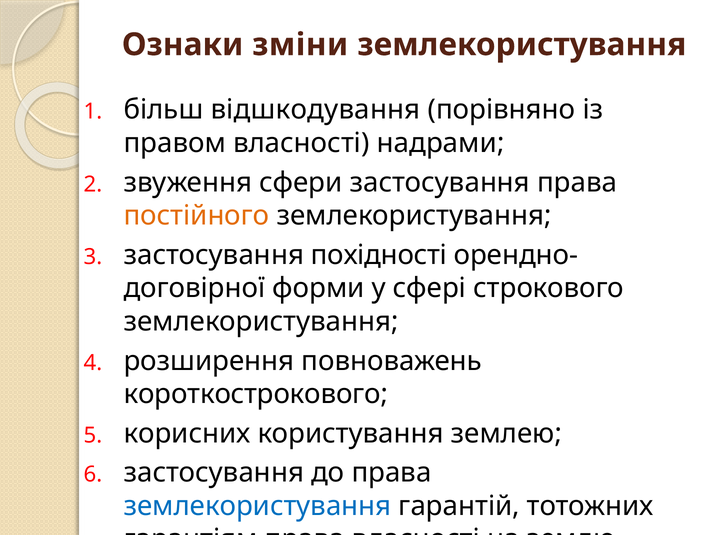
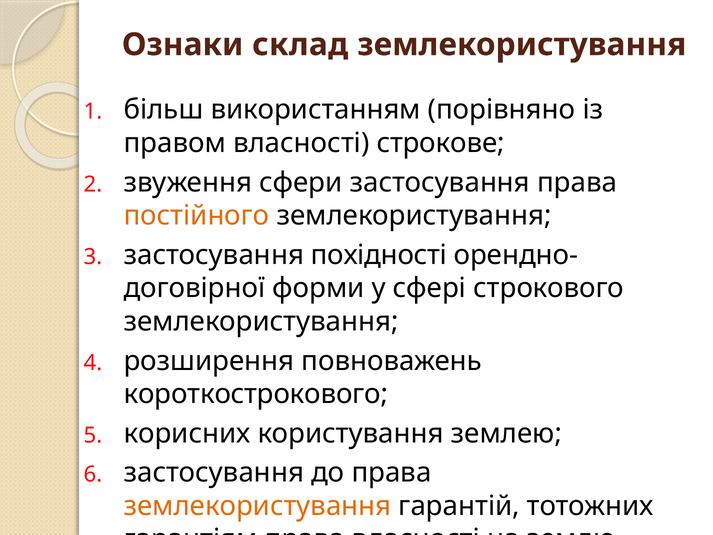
зміни: зміни -> склад
відшкодування: відшкодування -> використанням
надрами: надрами -> строкове
землекористування at (258, 506) colour: blue -> orange
